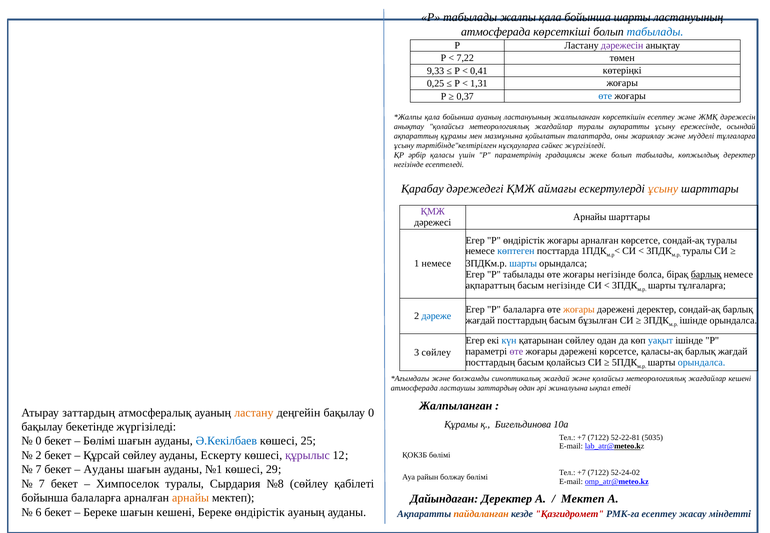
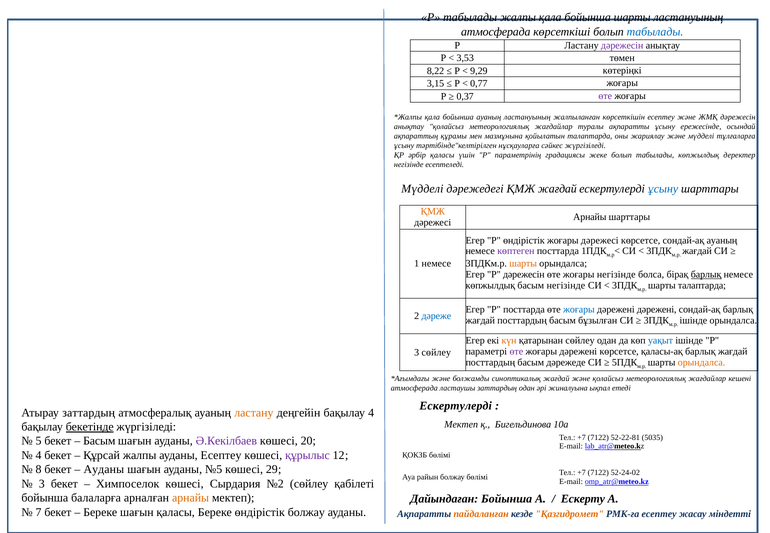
7,22: 7,22 -> 3,53
9,33: 9,33 -> 8,22
0,41: 0,41 -> 9,29
0,25: 0,25 -> 3,15
1,31: 1,31 -> 0,77
өте at (605, 96) colour: blue -> purple
Қарабау at (422, 189): Қарабау -> Мүдделі
ҚМЖ аймағы: аймағы -> жағдай
ұсыну at (663, 189) colour: orange -> blue
ҚМЖ at (433, 212) colour: purple -> orange
жоғары арналған: арналған -> дәрежесі
сондай-ақ туралы: туралы -> ауаның
көптеген colour: blue -> purple
туралы at (697, 251): туралы -> жағдай
шарты at (523, 264) colour: blue -> orange
P табылады: табылады -> дәрежесін
ақпараттың at (490, 285): ақпараттың -> көпжылдық
шарты тұлғаларға: тұлғаларға -> талаптарда
Р балаларға: балаларға -> посттарда
жоғары at (579, 310) colour: orange -> blue
дәрежені деректер: деректер -> дәрежені
күн colour: blue -> orange
басым қолайсыз: қолайсыз -> дәрежеде
орындалса at (702, 362) colour: blue -> orange
Жалпыланған at (456, 406): Жалпыланған -> Ескертулерді
бақылау 0: 0 -> 4
Құрамы at (461, 425): Құрамы -> Мектеп
бекетінде underline: none -> present
0 at (39, 441): 0 -> 5
Бөлімі at (99, 441): Бөлімі -> Басым
Ә.Кекілбаев colour: blue -> purple
25: 25 -> 20
2 at (39, 455): 2 -> 4
Құрсай сөйлеу: сөйлеу -> жалпы
ауданы Ескерту: Ескерту -> Есептеу
7 at (39, 470): 7 -> 8
№1: №1 -> №5
7 at (42, 484): 7 -> 3
Химпоселок туралы: туралы -> көшесі
№8: №8 -> №2
Дайындаған Деректер: Деректер -> Бойынша
Мектеп at (583, 499): Мектеп -> Ескерту
6: 6 -> 7
шағын кешені: кешені -> қаласы
өндірістік ауаның: ауаның -> болжау
Қазгидромет colour: red -> orange
